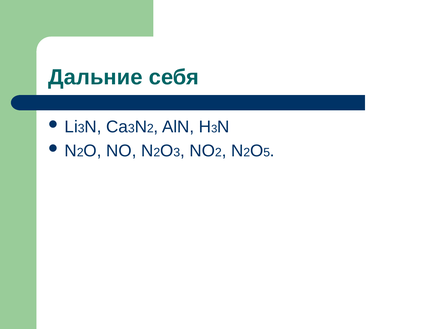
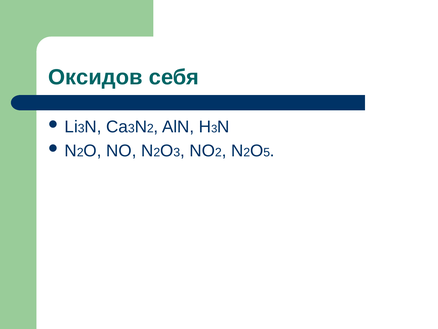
Дальние: Дальние -> Оксидов
